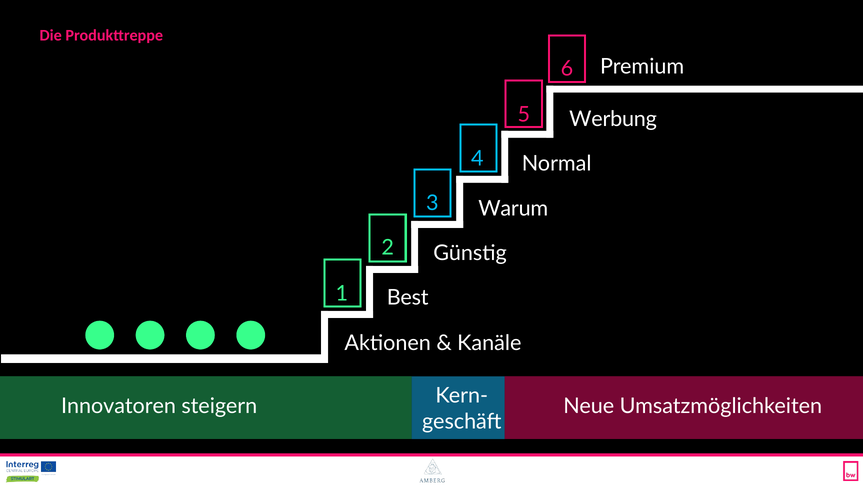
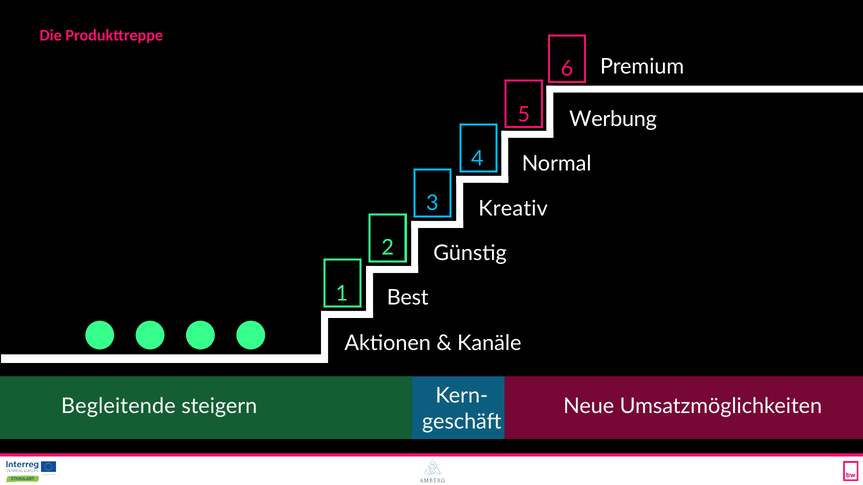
Warum: Warum -> Kreativ
Innovatoren: Innovatoren -> Begleitende
